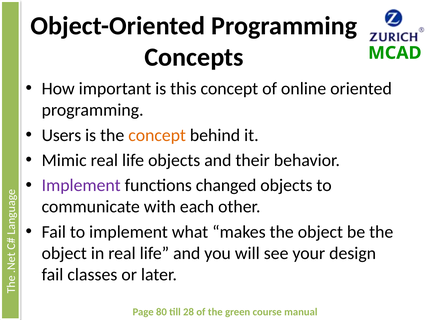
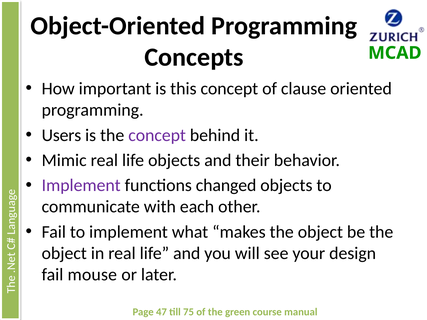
online: online -> clause
concept at (157, 135) colour: orange -> purple
classes: classes -> mouse
80: 80 -> 47
28: 28 -> 75
